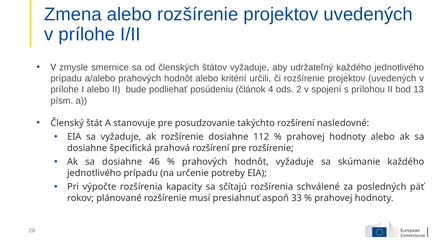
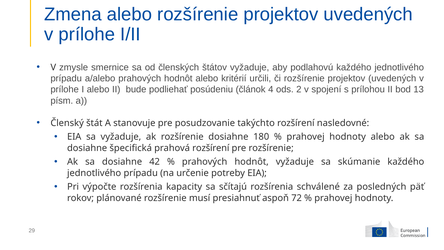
udržateľný: udržateľný -> podlahovú
112: 112 -> 180
46: 46 -> 42
33: 33 -> 72
